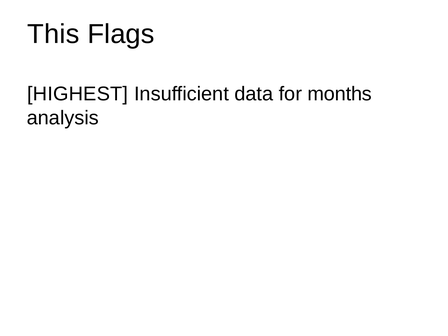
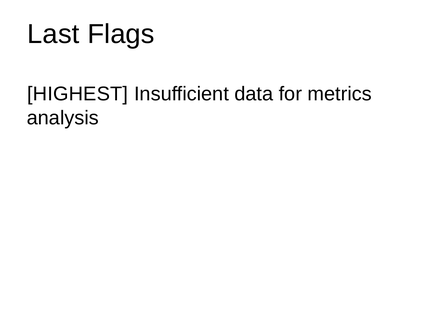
This: This -> Last
months: months -> metrics
